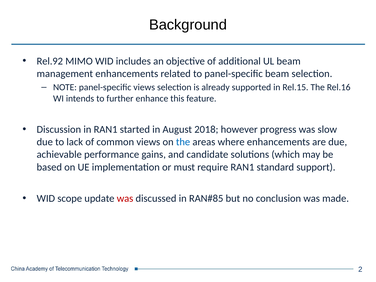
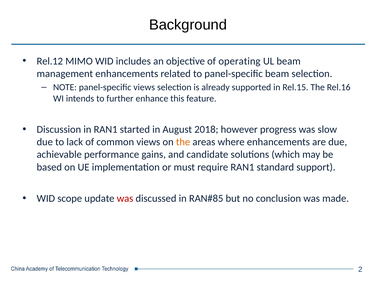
Rel.92: Rel.92 -> Rel.12
additional: additional -> operating
the at (183, 142) colour: blue -> orange
